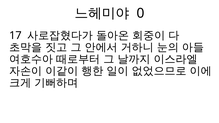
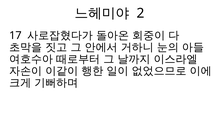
0: 0 -> 2
